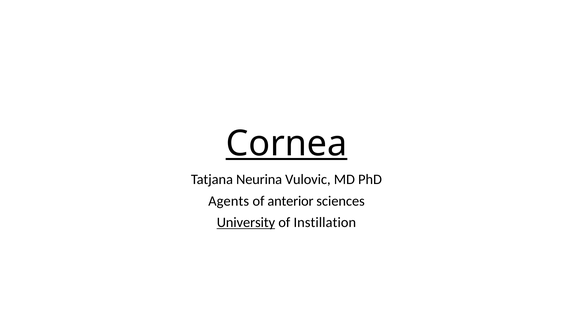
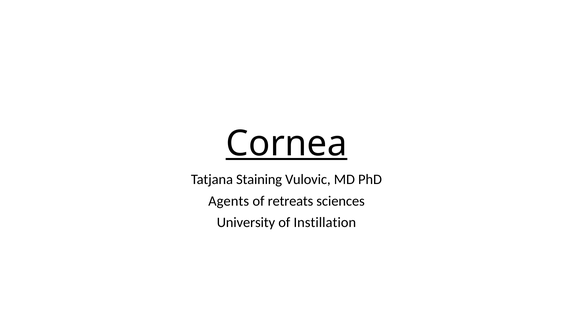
Neurina: Neurina -> Staining
anterior: anterior -> retreats
University underline: present -> none
